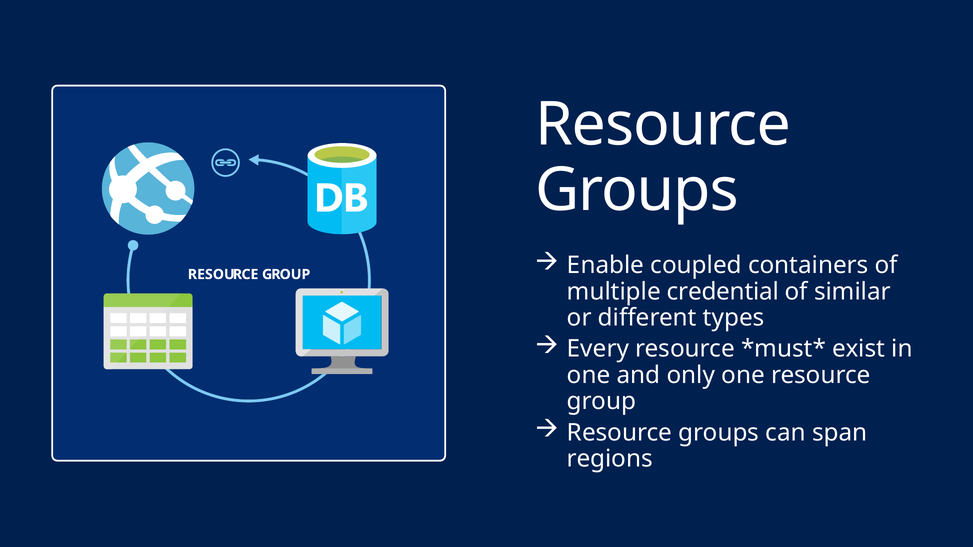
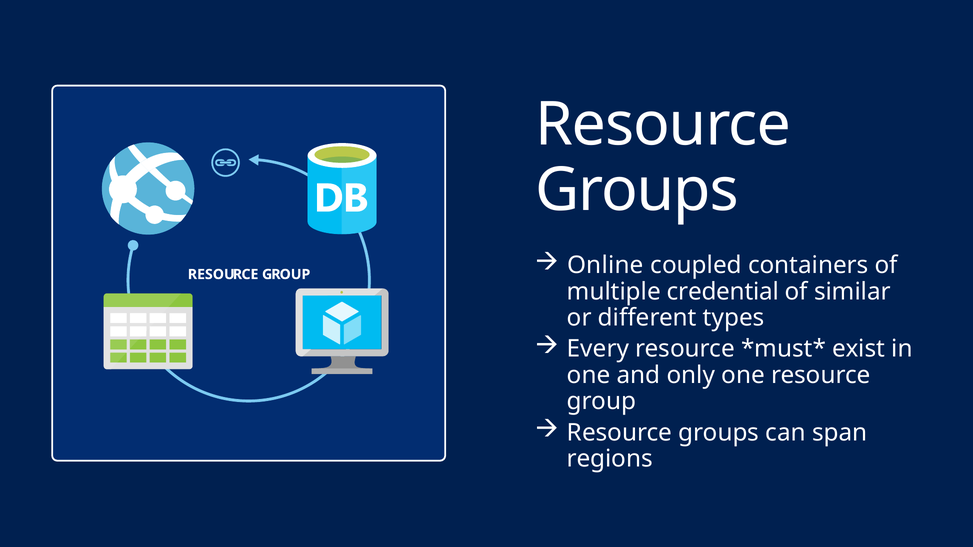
Enable: Enable -> Online
